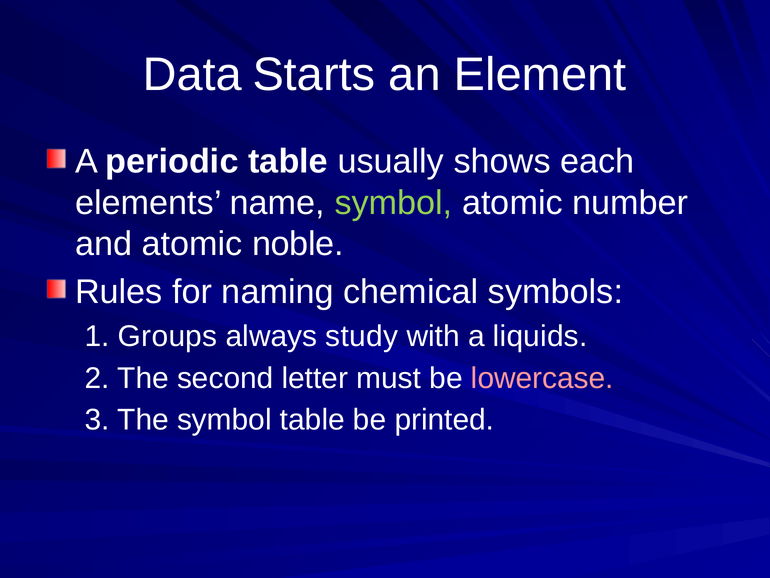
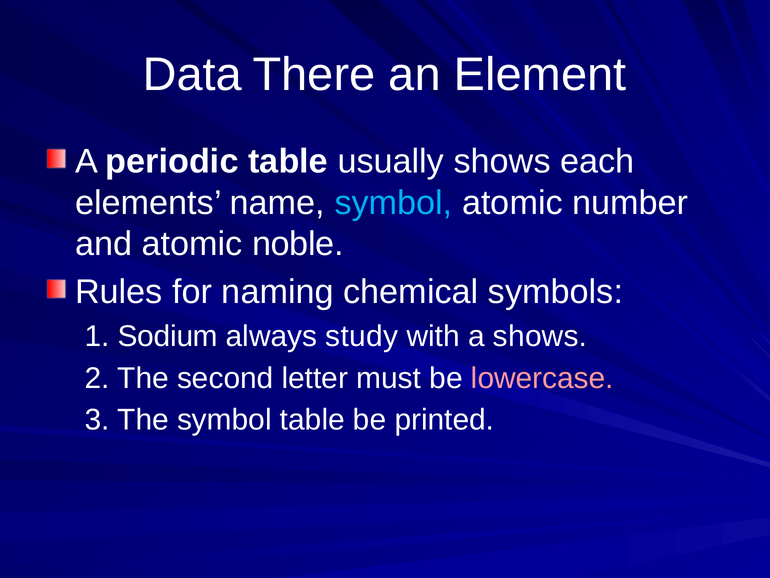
Starts: Starts -> There
symbol at (393, 203) colour: light green -> light blue
Groups: Groups -> Sodium
a liquids: liquids -> shows
